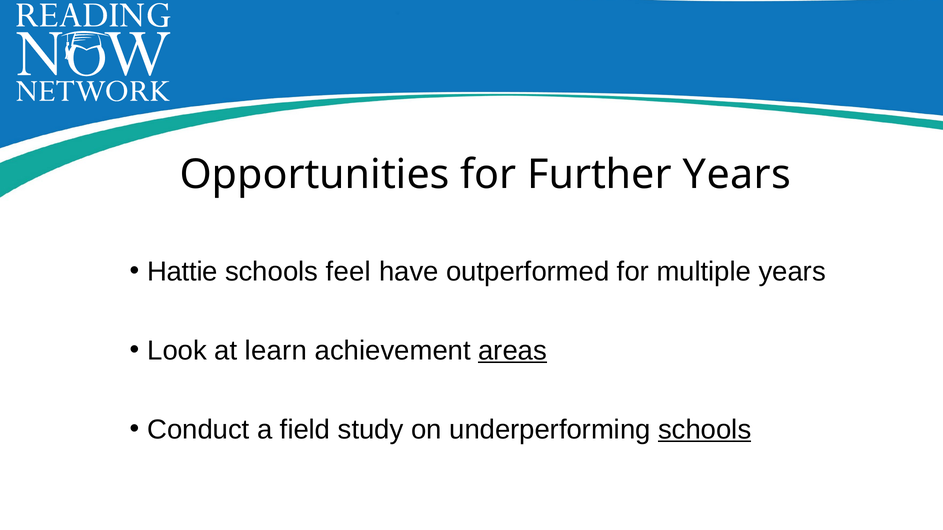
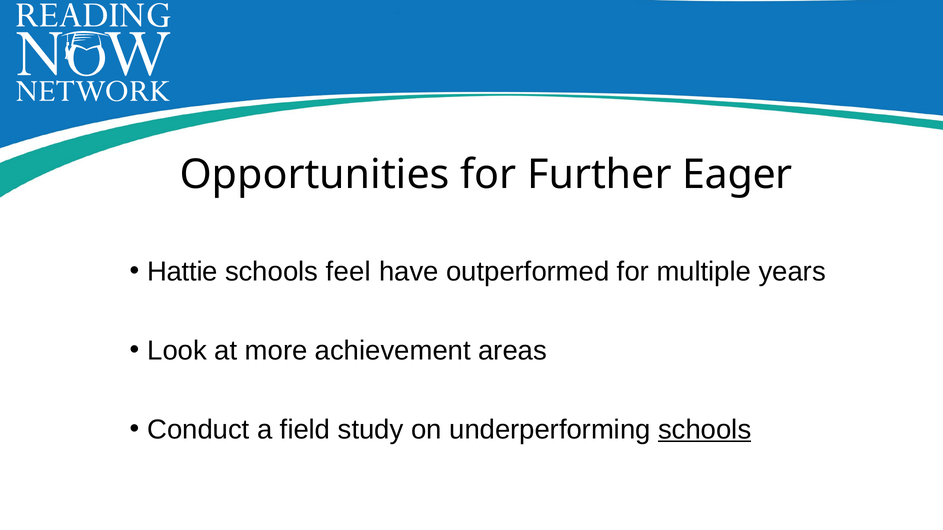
Further Years: Years -> Eager
learn: learn -> more
areas underline: present -> none
